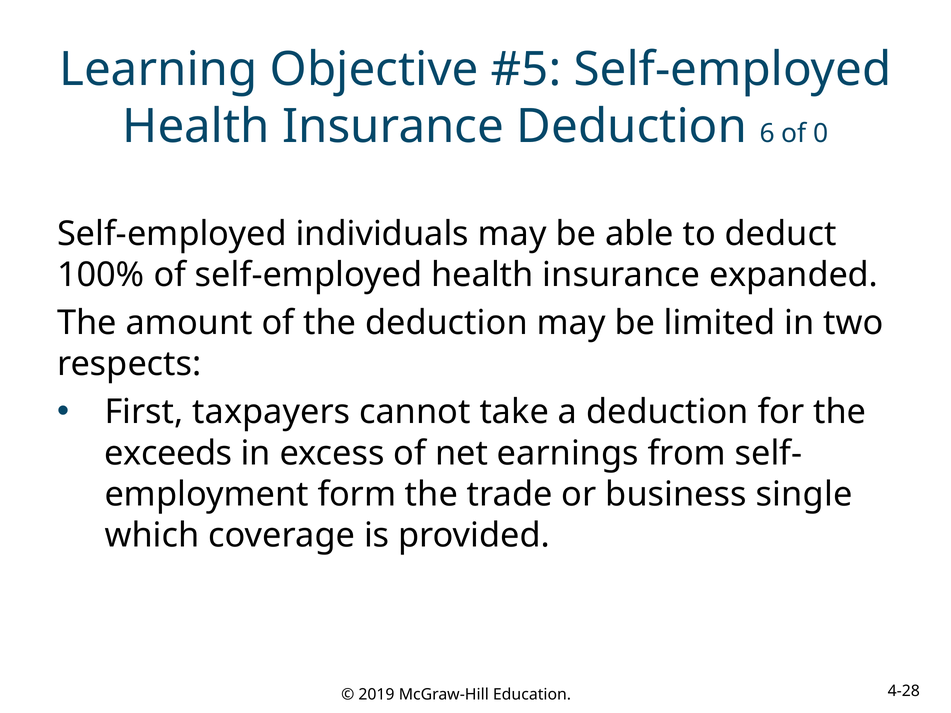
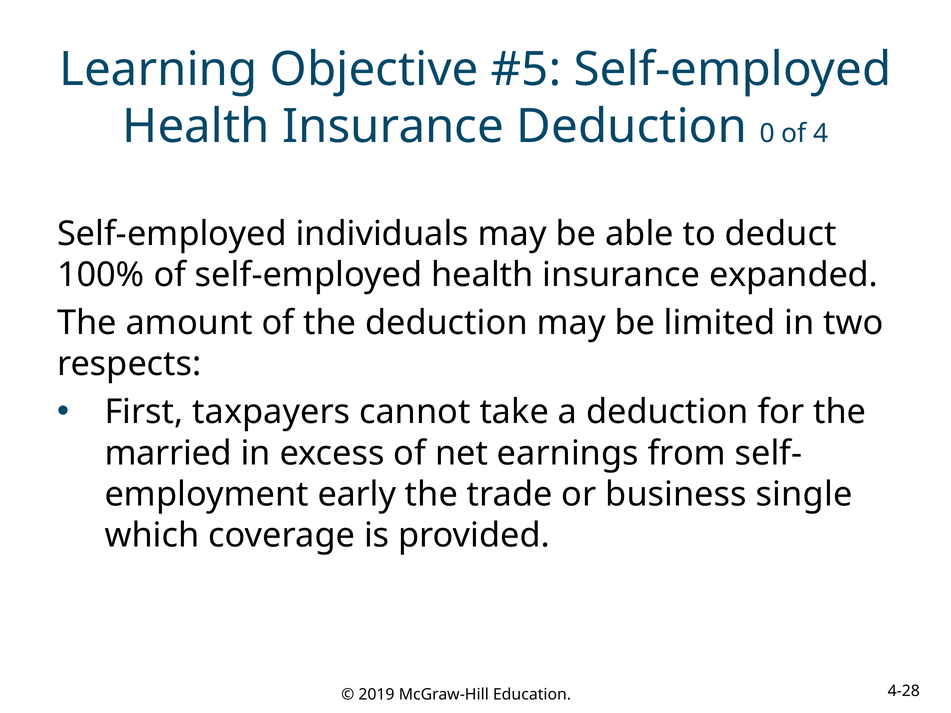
6: 6 -> 0
0: 0 -> 4
exceeds: exceeds -> married
form: form -> early
